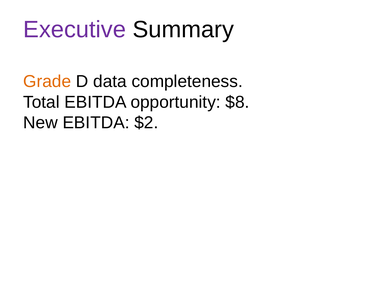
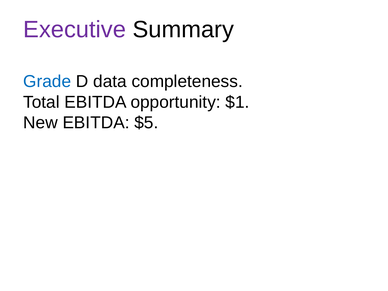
Grade colour: orange -> blue
$8: $8 -> $1
$2: $2 -> $5
